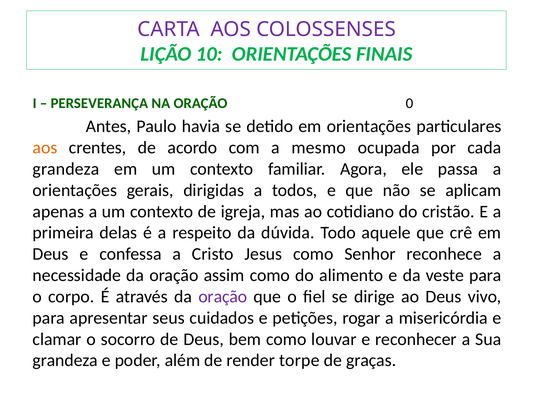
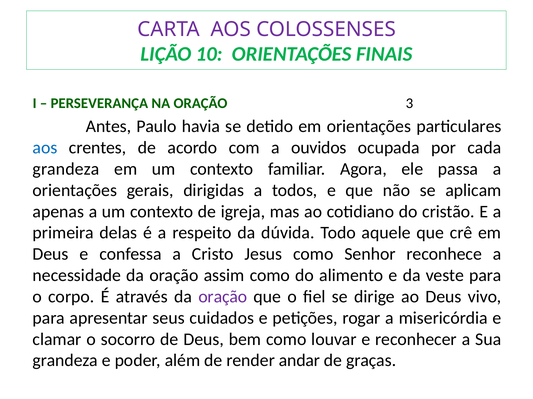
0: 0 -> 3
aos at (45, 148) colour: orange -> blue
mesmo: mesmo -> ouvidos
torpe: torpe -> andar
